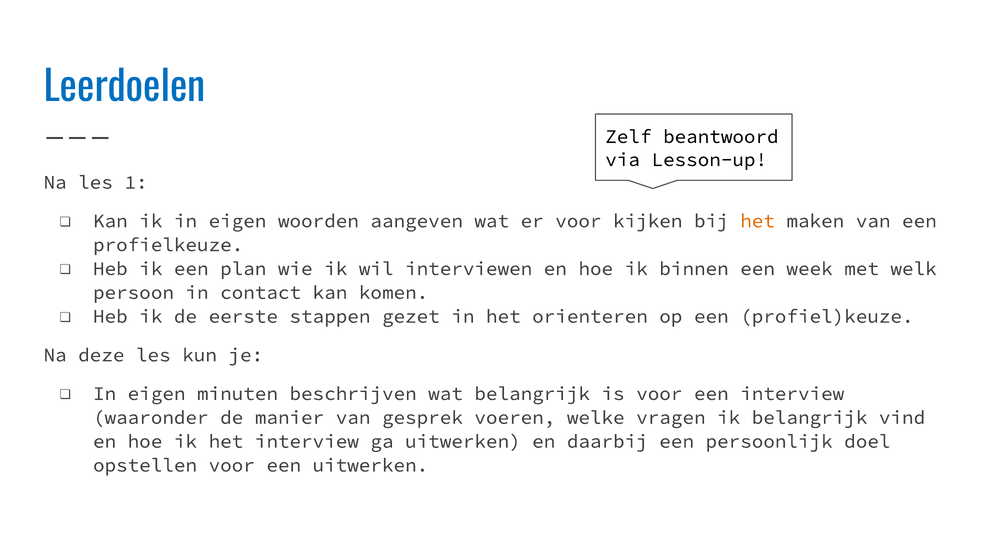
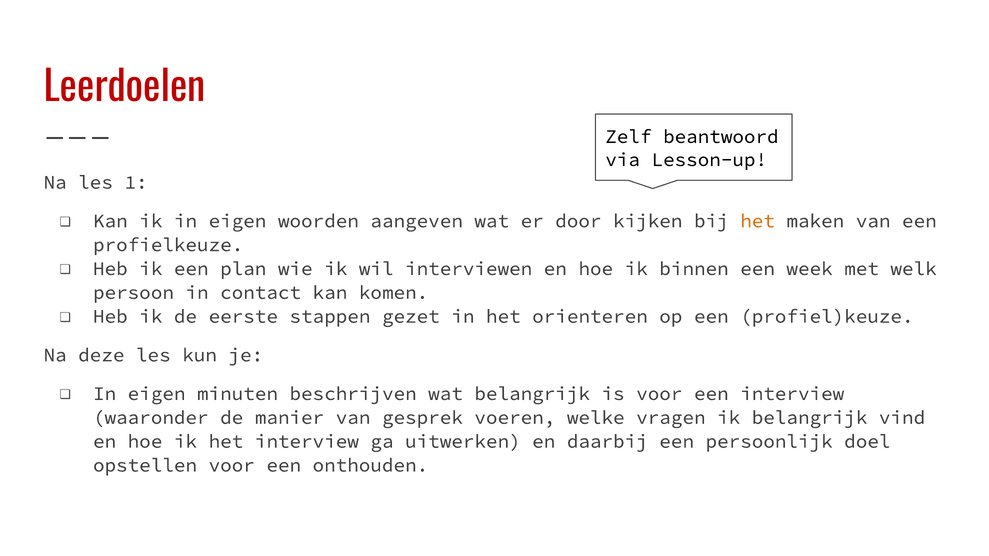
Leerdoelen colour: blue -> red
er voor: voor -> door
een uitwerken: uitwerken -> onthouden
